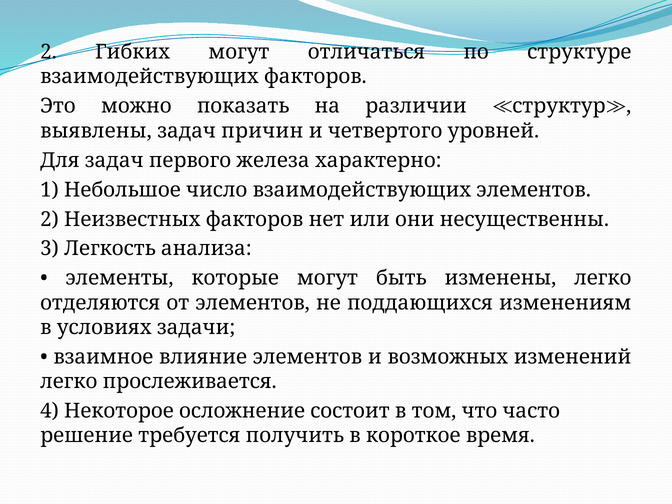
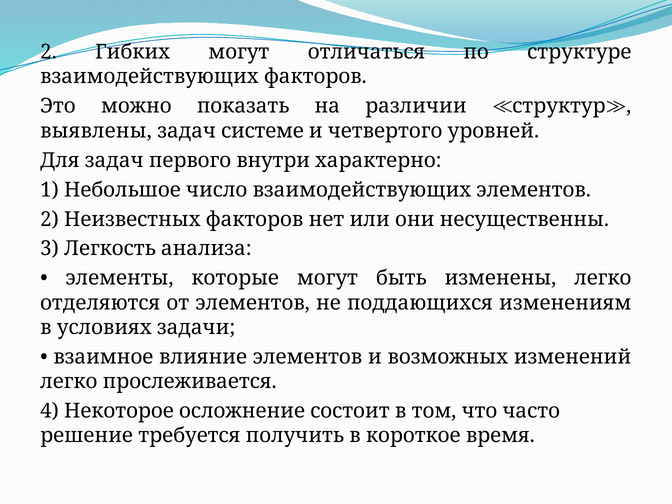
причин: причин -> системе
железа: железа -> внутри
